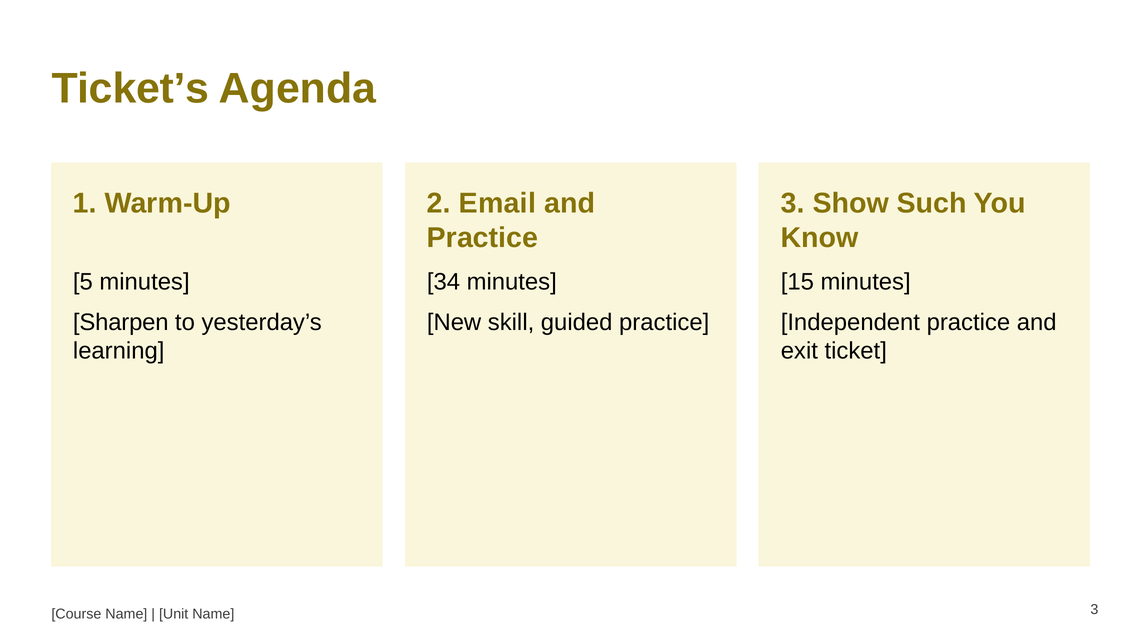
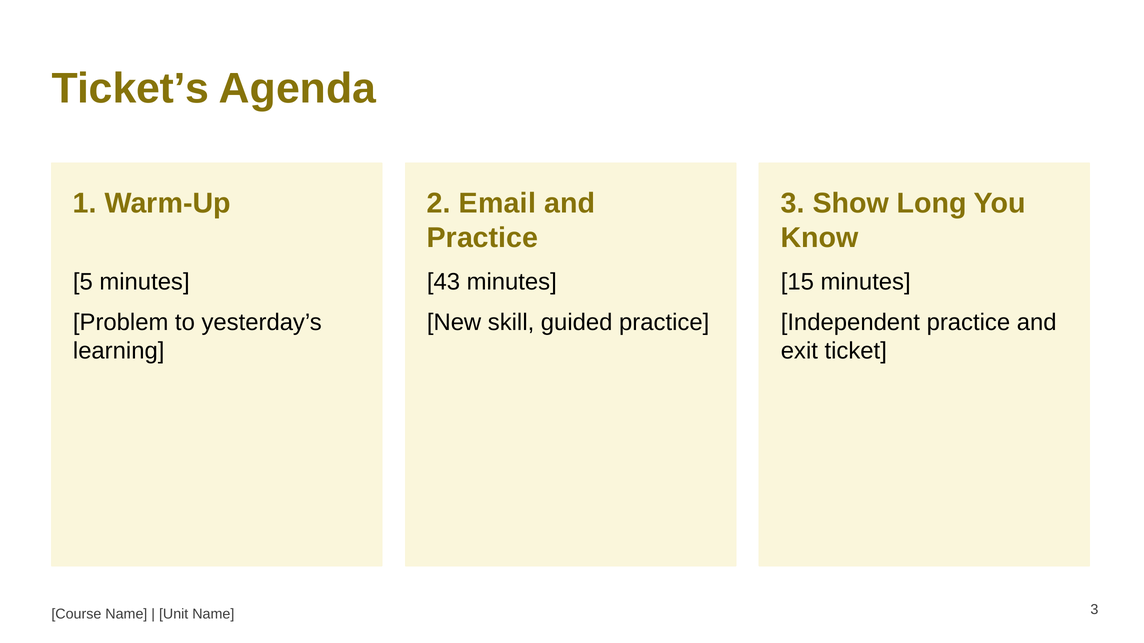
Such: Such -> Long
34: 34 -> 43
Sharpen: Sharpen -> Problem
